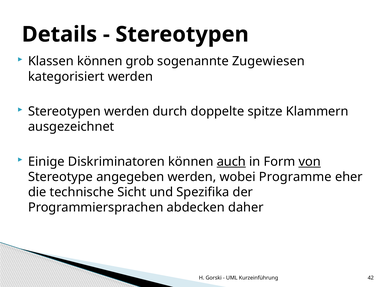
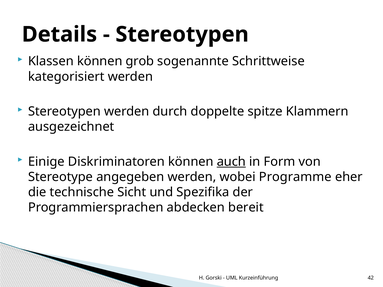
Zugewiesen: Zugewiesen -> Schrittweise
von underline: present -> none
daher: daher -> bereit
